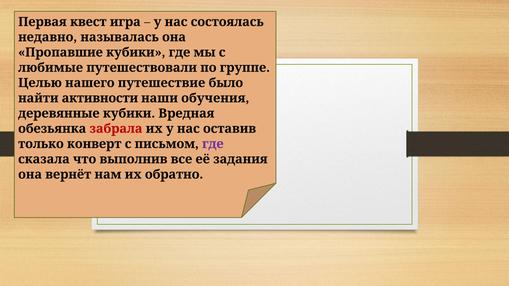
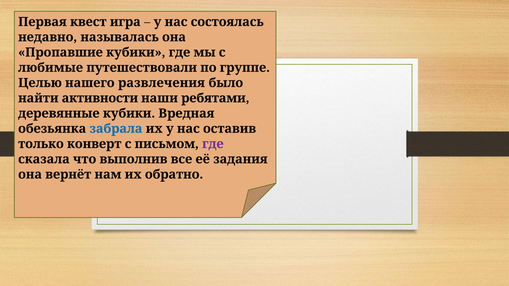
путешествие: путешествие -> развлечения
обучения: обучения -> ребятами
забрала colour: red -> blue
